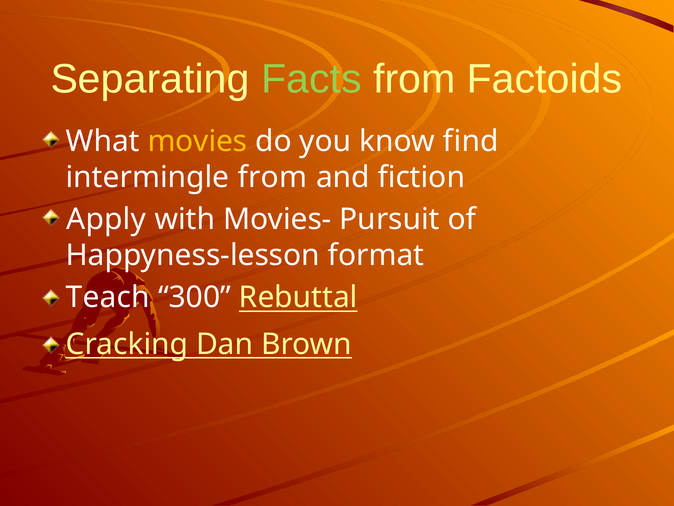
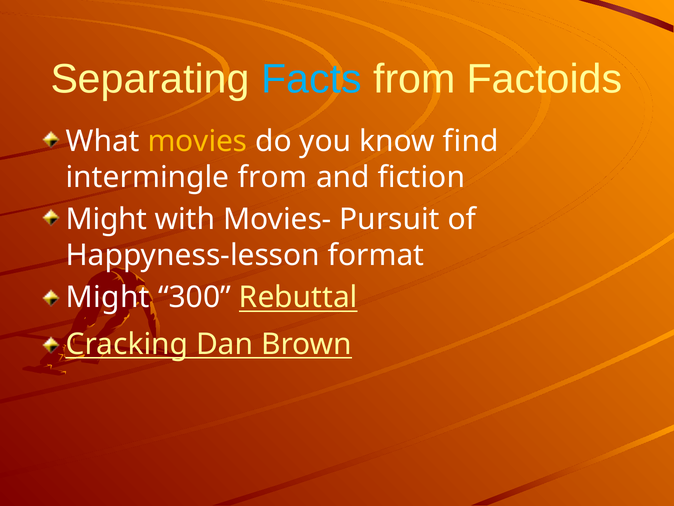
Facts colour: light green -> light blue
Apply at (106, 219): Apply -> Might
Teach at (108, 297): Teach -> Might
